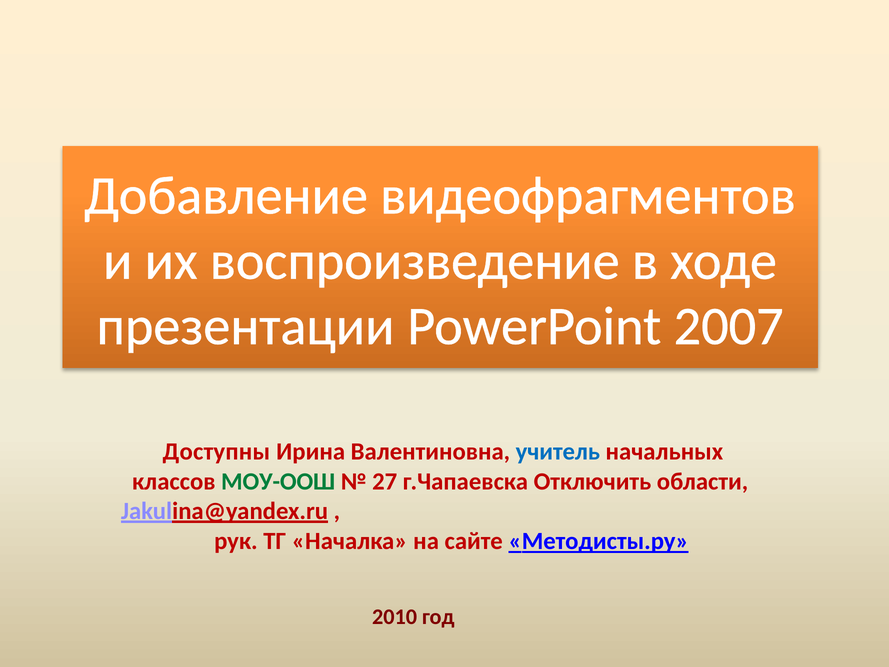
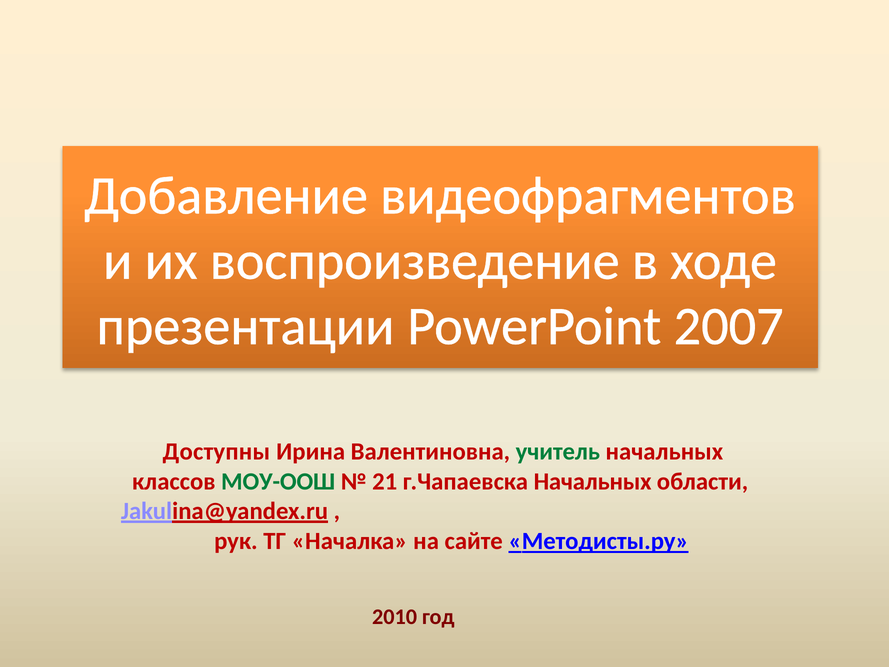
учитель colour: blue -> green
27: 27 -> 21
г.Чапаевска Отключить: Отключить -> Начальных
